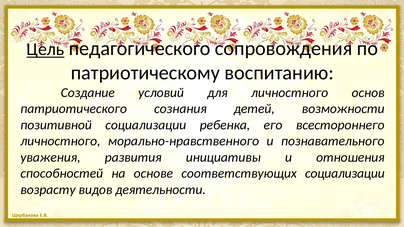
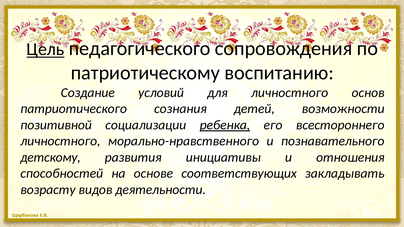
ребенка underline: none -> present
уважения: уважения -> детскому
соответствующих социализации: социализации -> закладывать
